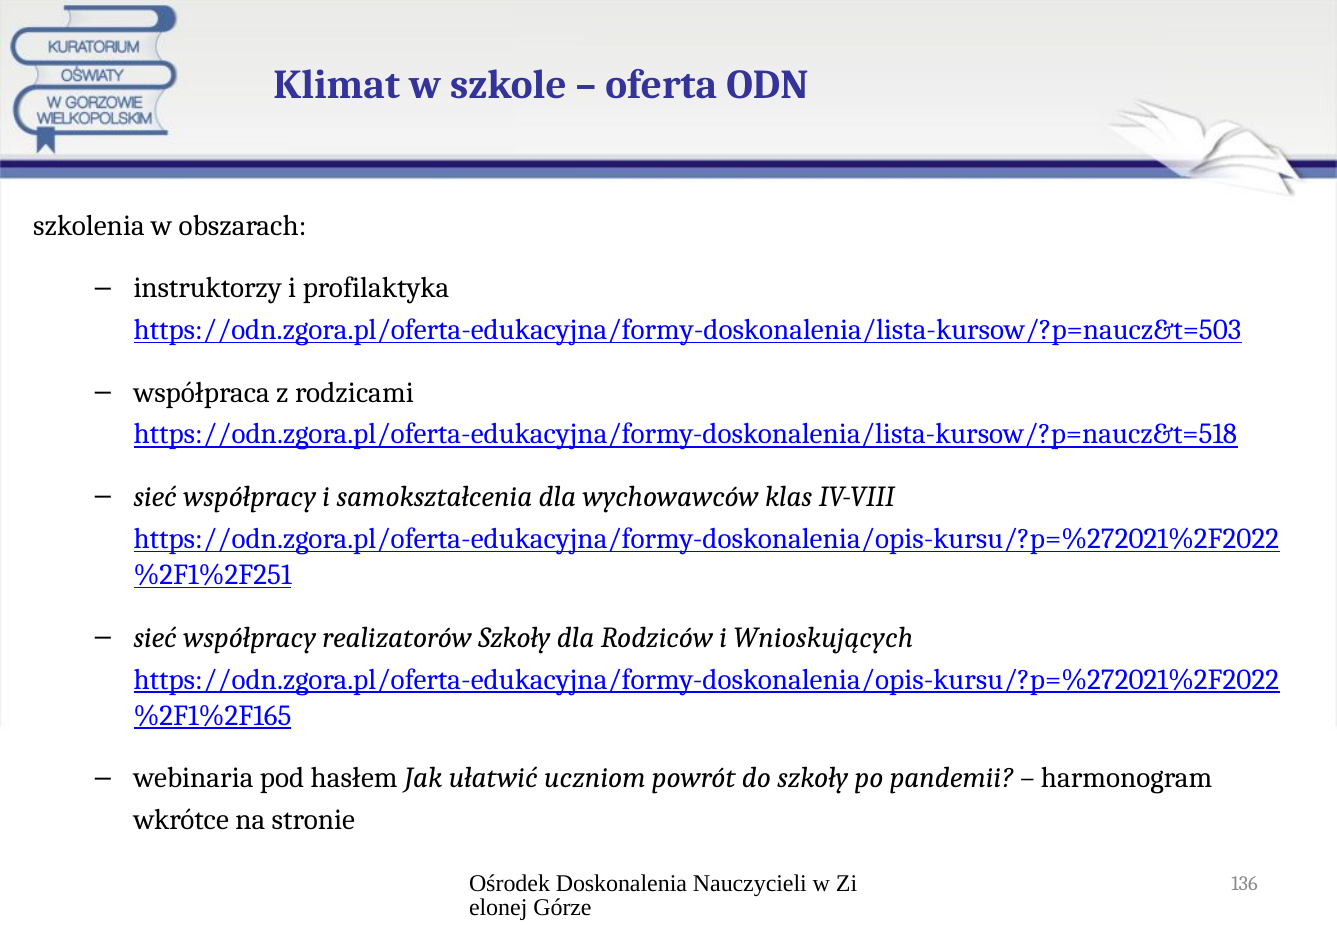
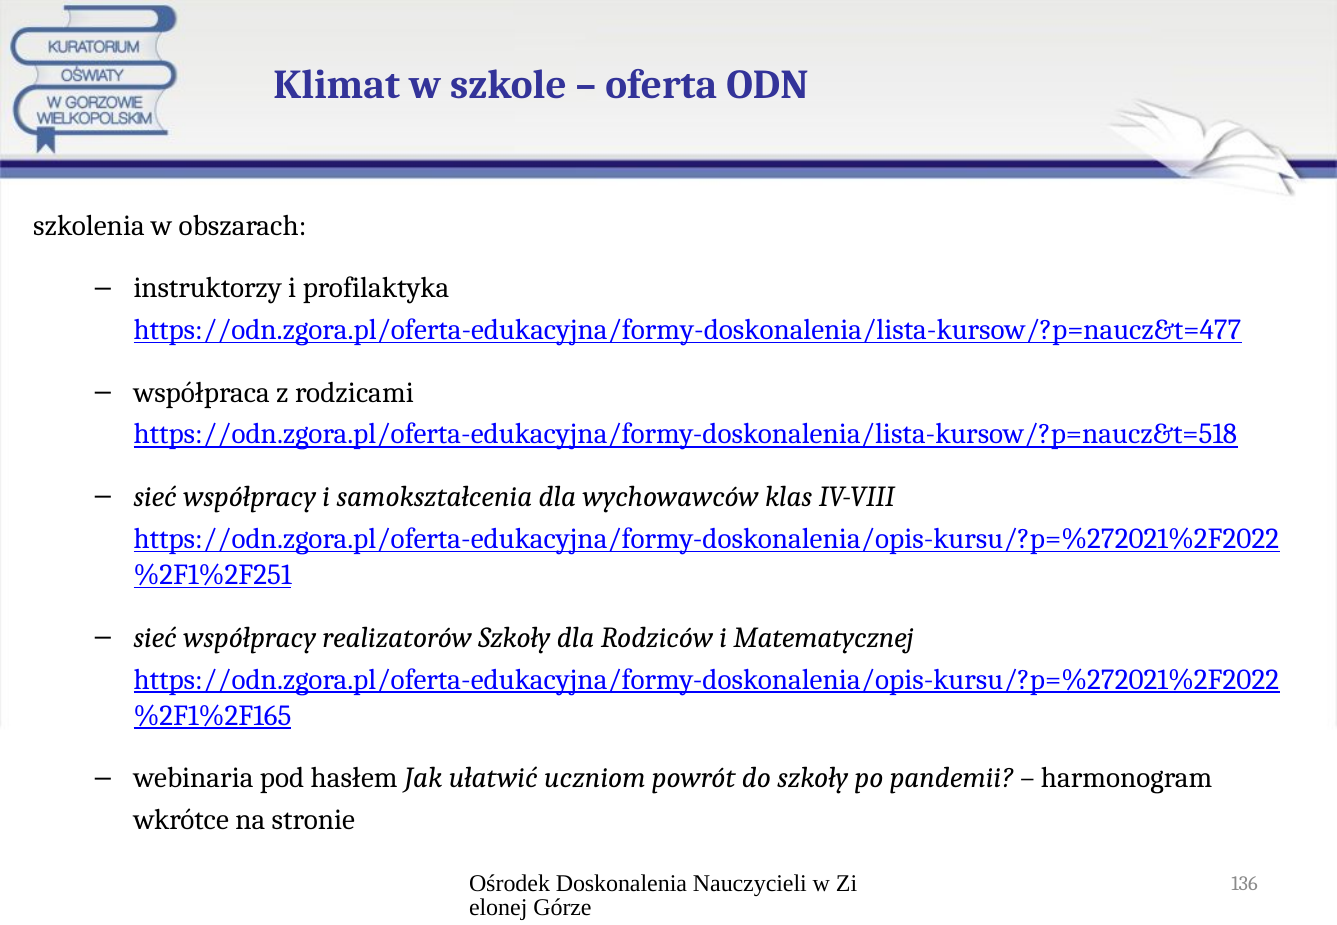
https://odn.zgora.pl/oferta-edukacyjna/formy-doskonalenia/lista-kursow/?p=naucz&t=503: https://odn.zgora.pl/oferta-edukacyjna/formy-doskonalenia/lista-kursow/?p=naucz&t=503 -> https://odn.zgora.pl/oferta-edukacyjna/formy-doskonalenia/lista-kursow/?p=naucz&t=477
Wnioskujących: Wnioskujących -> Matematycznej
